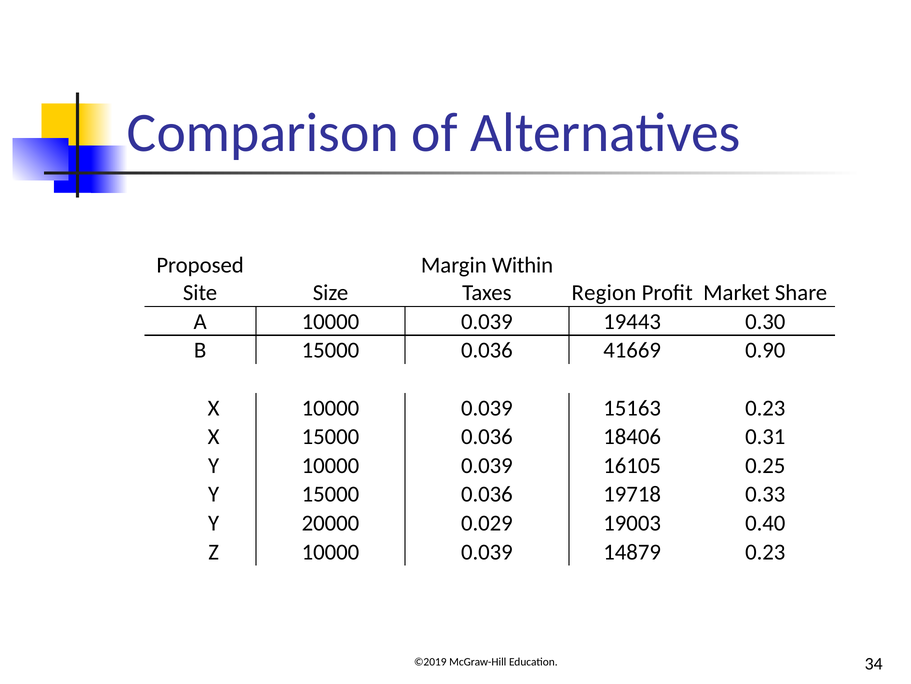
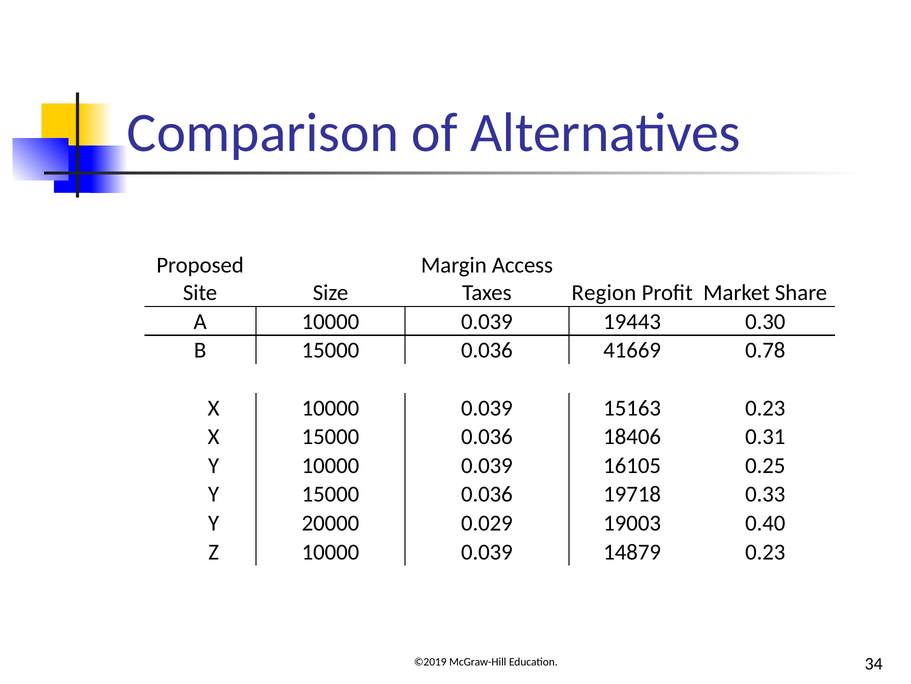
Within: Within -> Access
0.90: 0.90 -> 0.78
